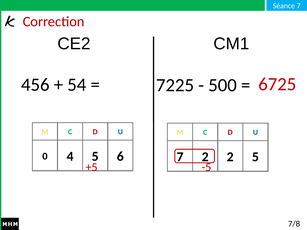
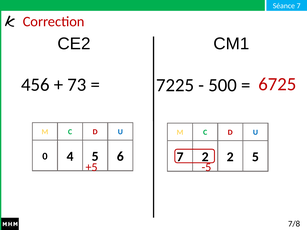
54: 54 -> 73
